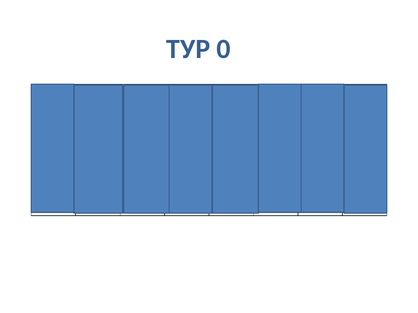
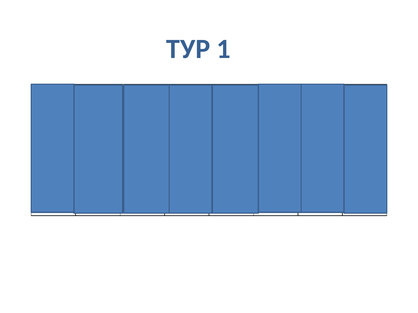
0: 0 -> 1
